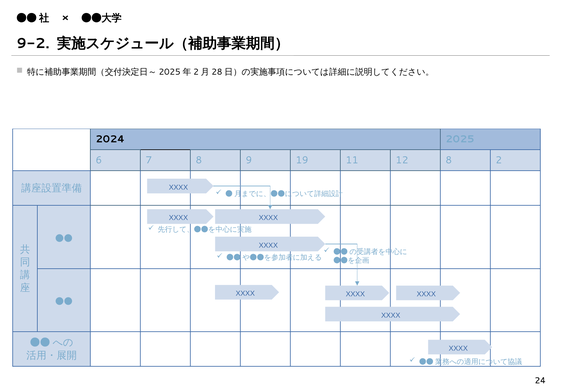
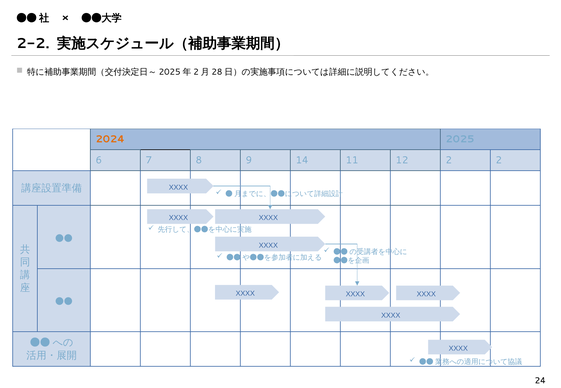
9-2: 9-2 -> 2-2
2024 colour: black -> orange
19: 19 -> 14
12 8: 8 -> 2
